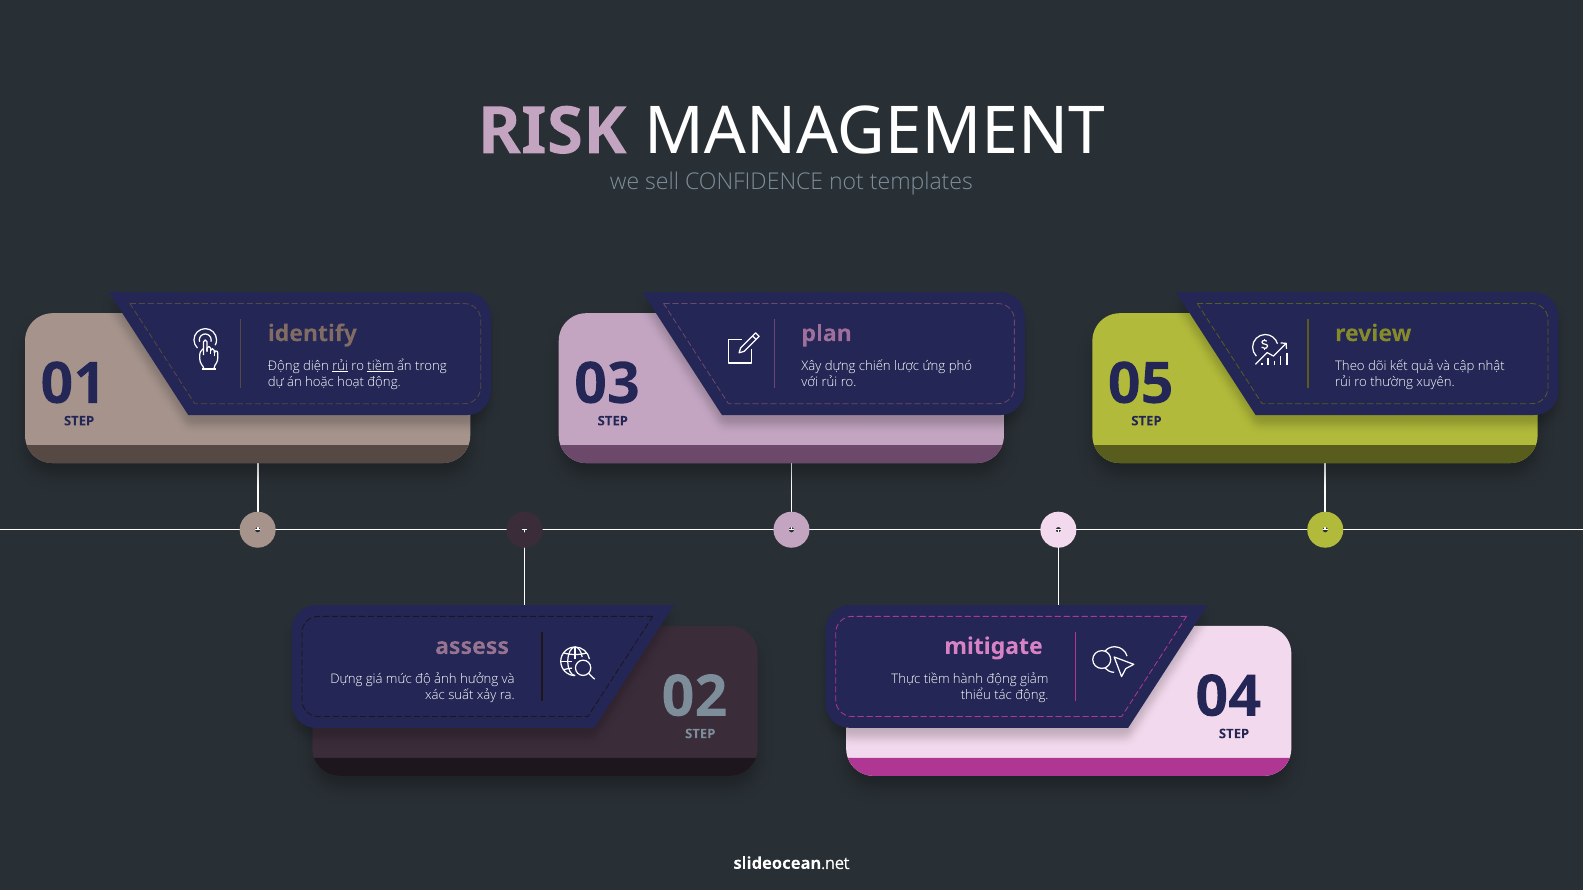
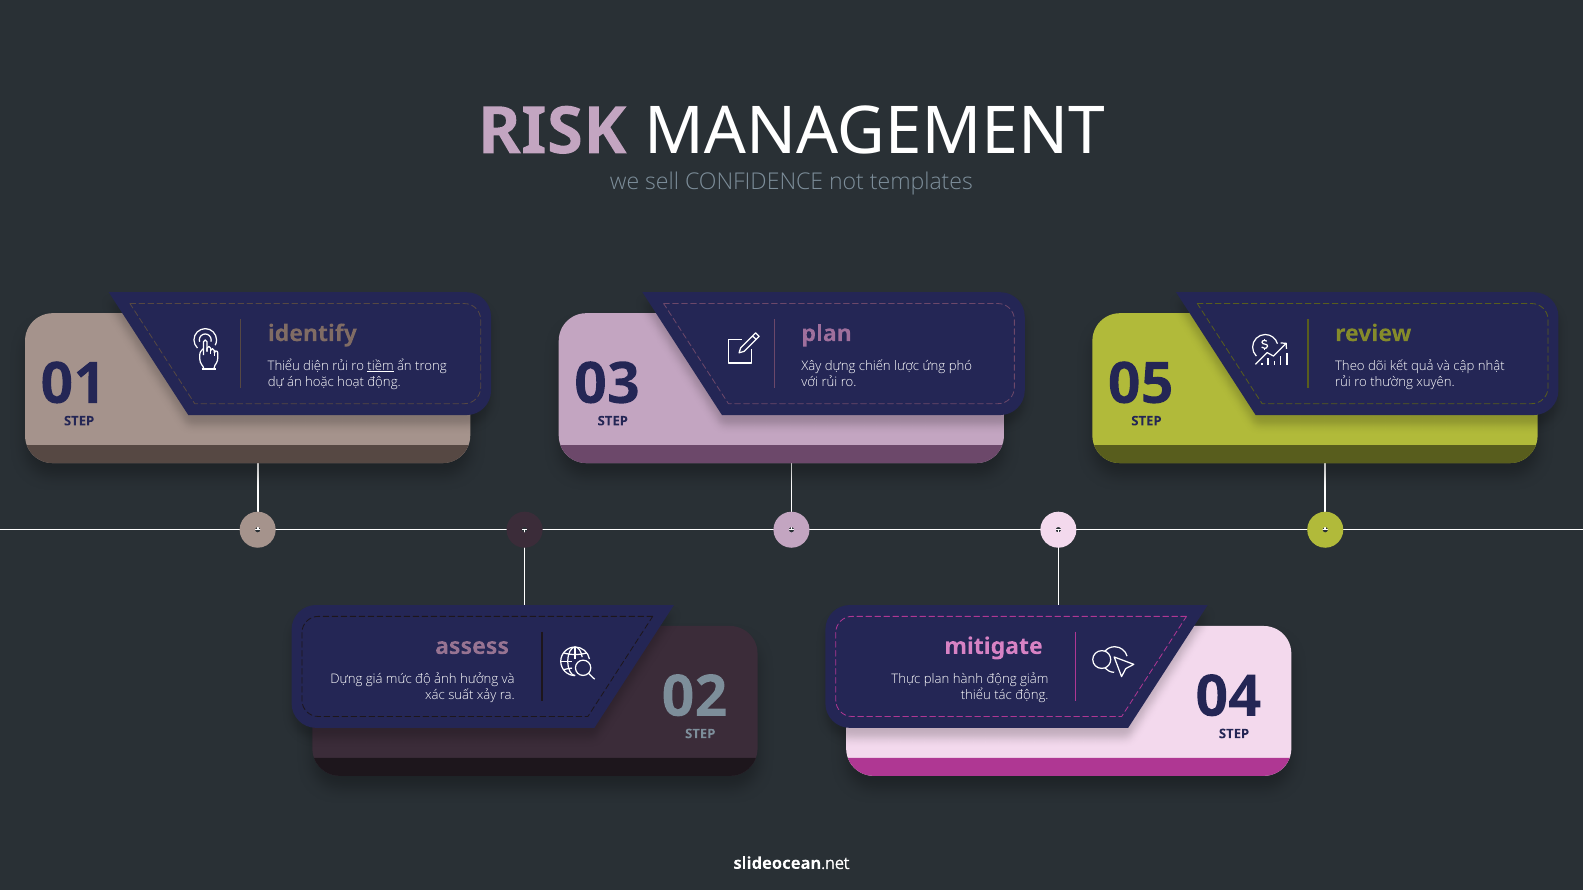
Động at (284, 366): Động -> Thiểu
rủi at (340, 366) underline: present -> none
Thực tiềm: tiềm -> plan
